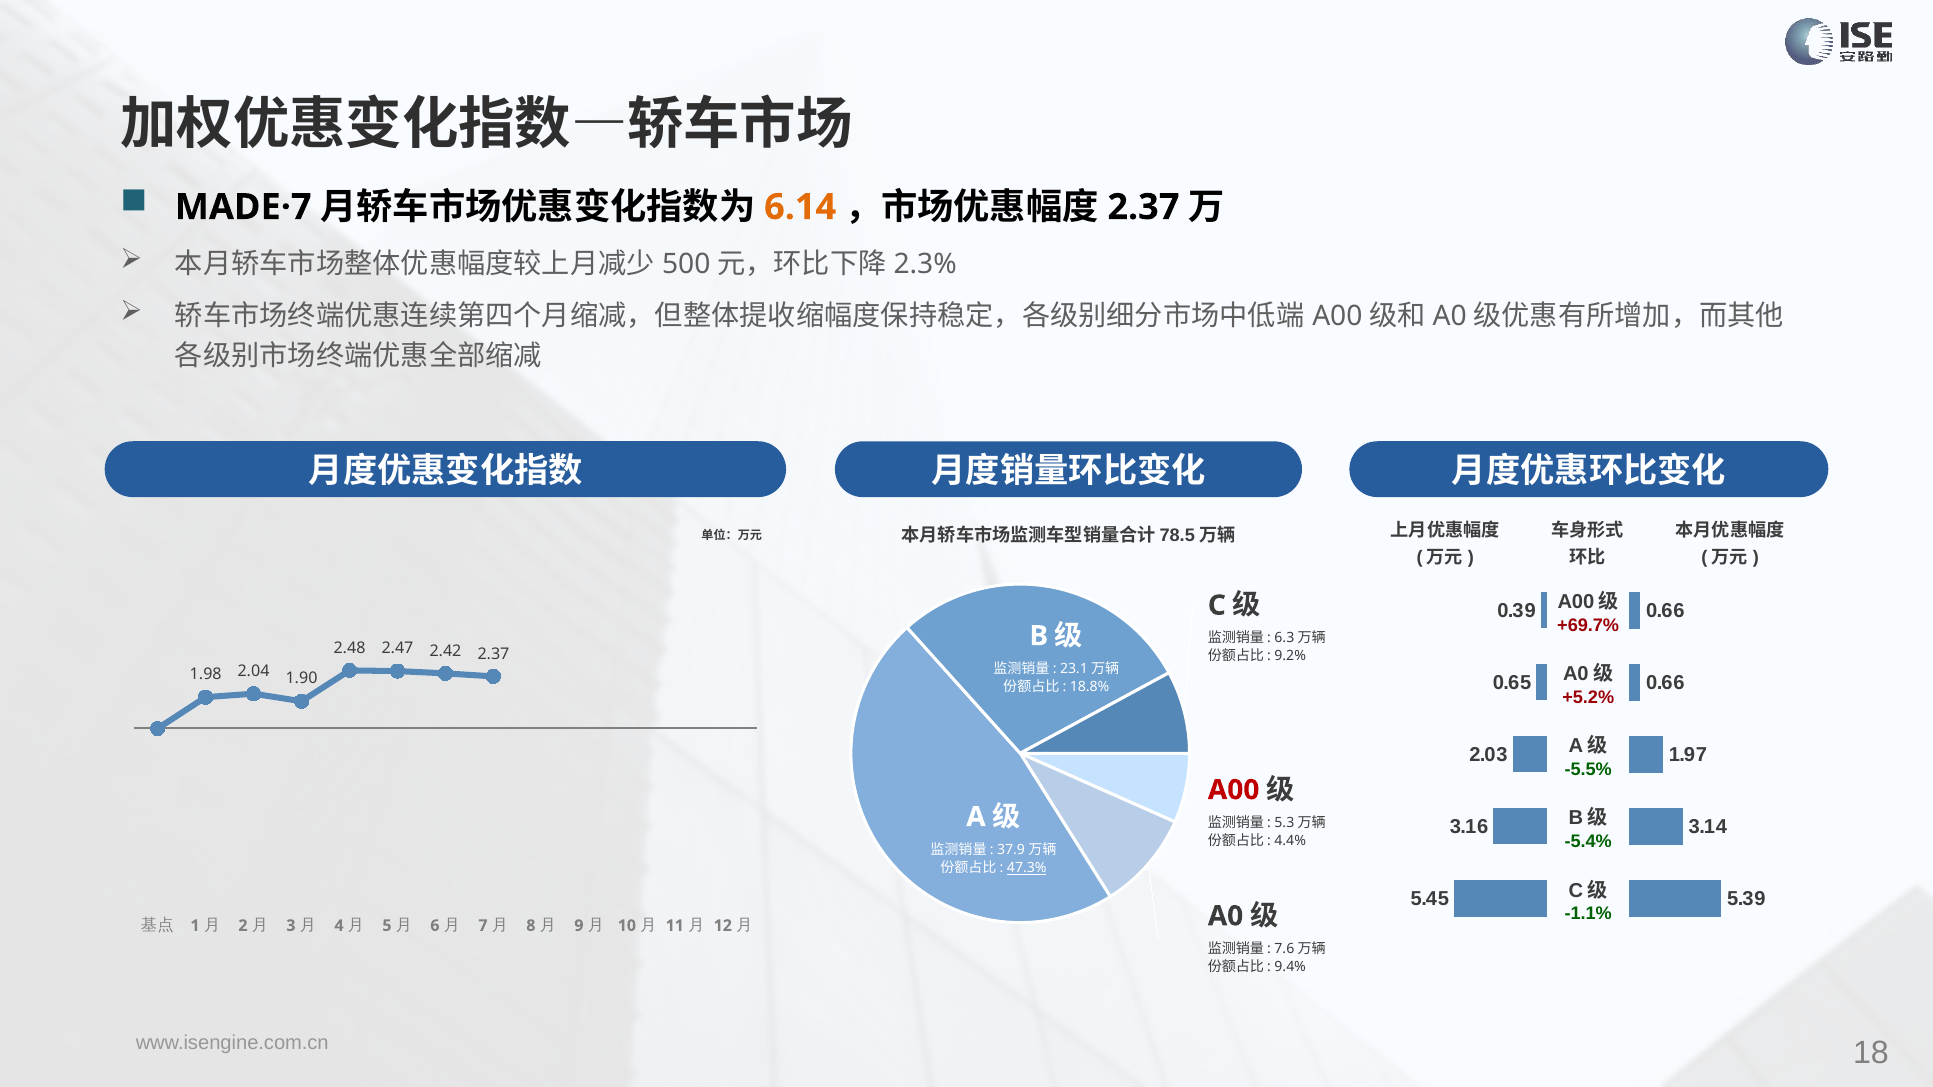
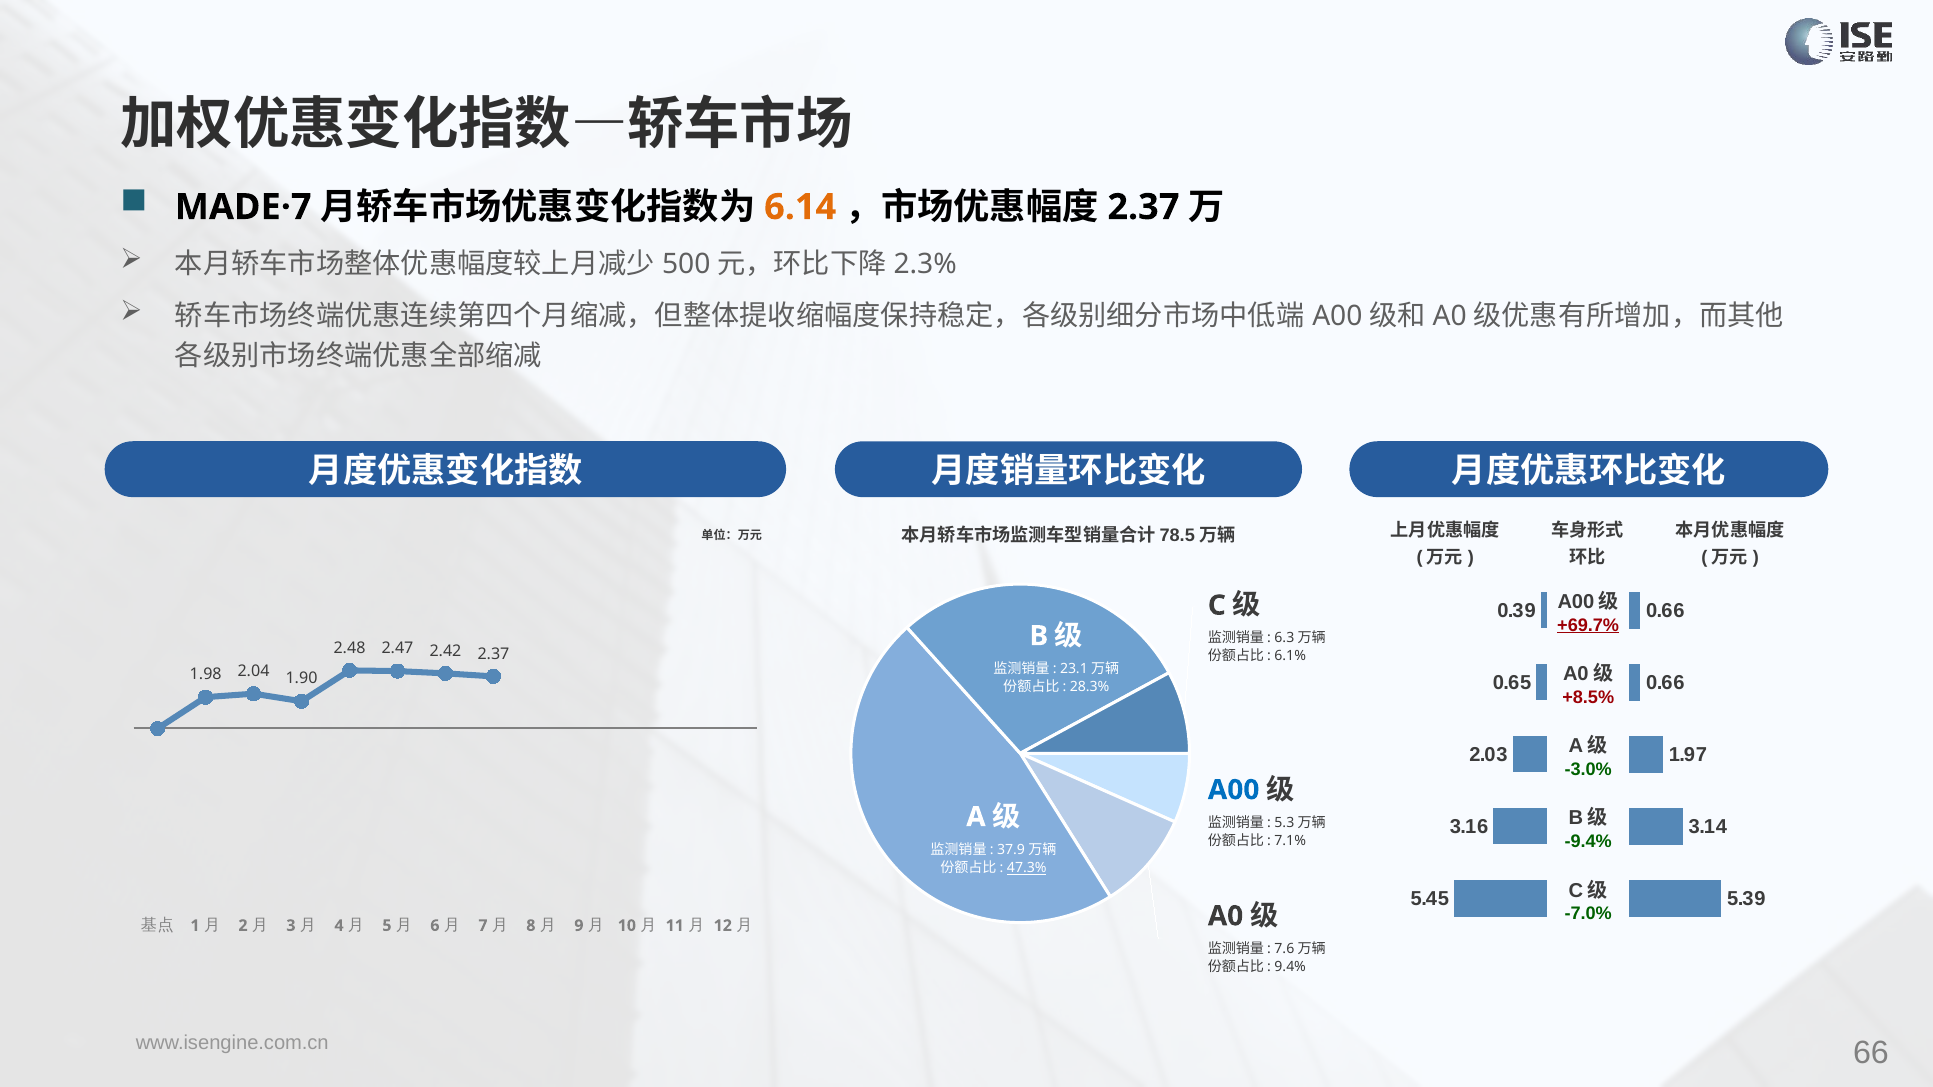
+69.7% underline: none -> present
9.2%: 9.2% -> 6.1%
18.8%: 18.8% -> 28.3%
+5.2%: +5.2% -> +8.5%
-5.5%: -5.5% -> -3.0%
A00 colour: red -> blue
-5.4%: -5.4% -> -9.4%
4.4%: 4.4% -> 7.1%
-1.1%: -1.1% -> -7.0%
18: 18 -> 66
